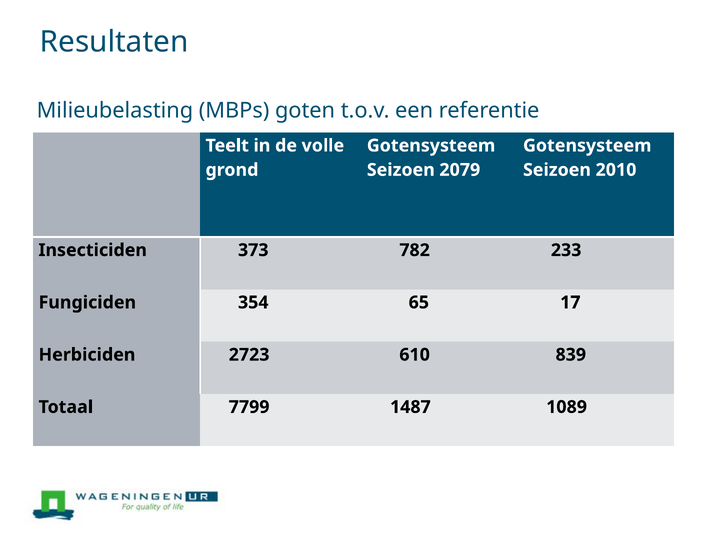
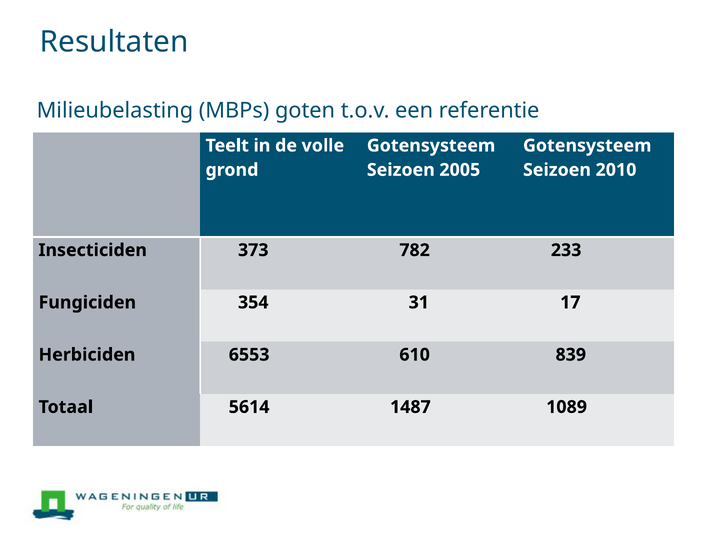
2079: 2079 -> 2005
65: 65 -> 31
2723: 2723 -> 6553
7799: 7799 -> 5614
